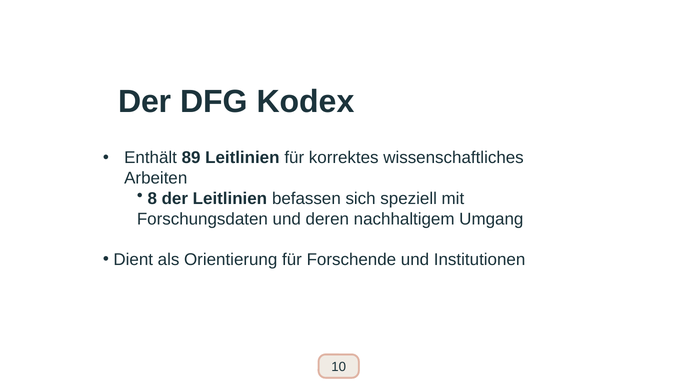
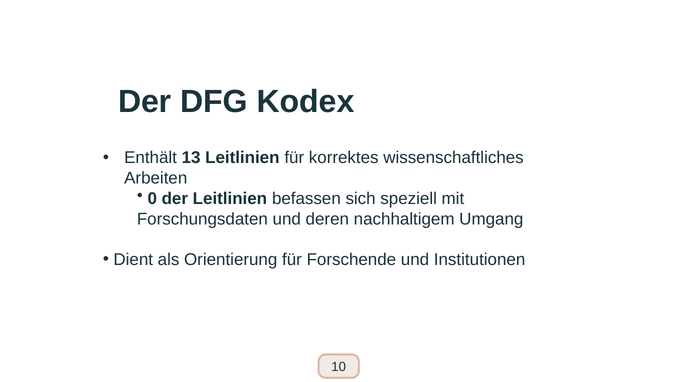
89: 89 -> 13
8: 8 -> 0
